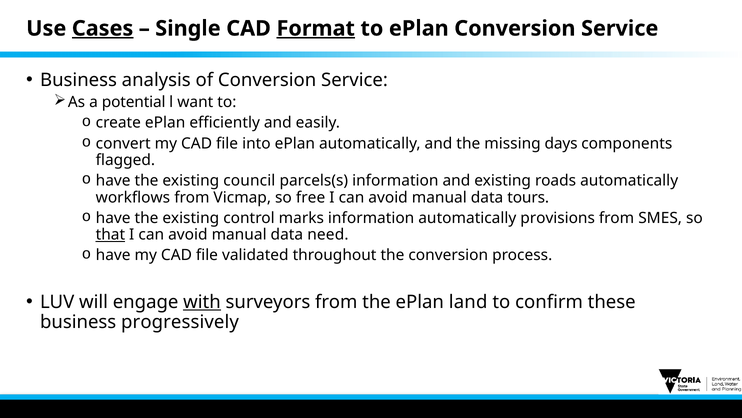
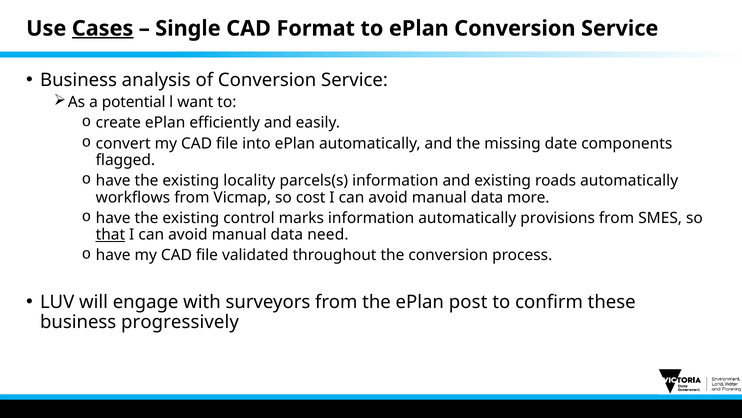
Format underline: present -> none
days: days -> date
council: council -> locality
free: free -> cost
tours: tours -> more
with underline: present -> none
land: land -> post
